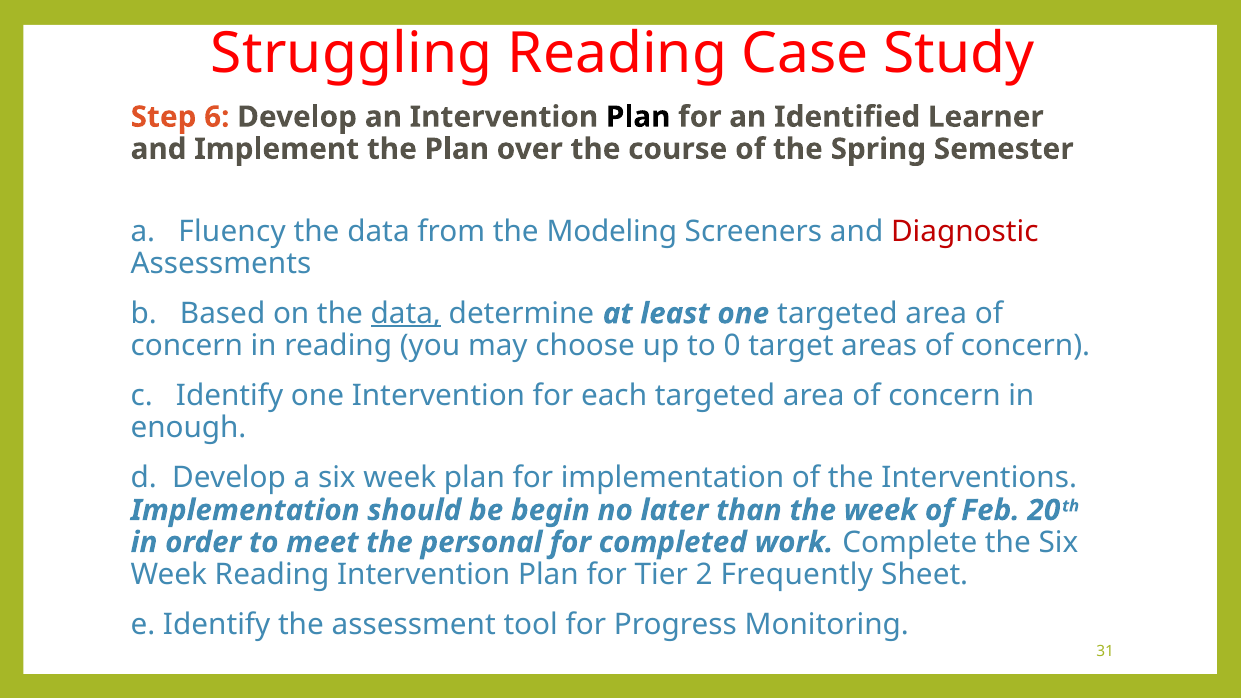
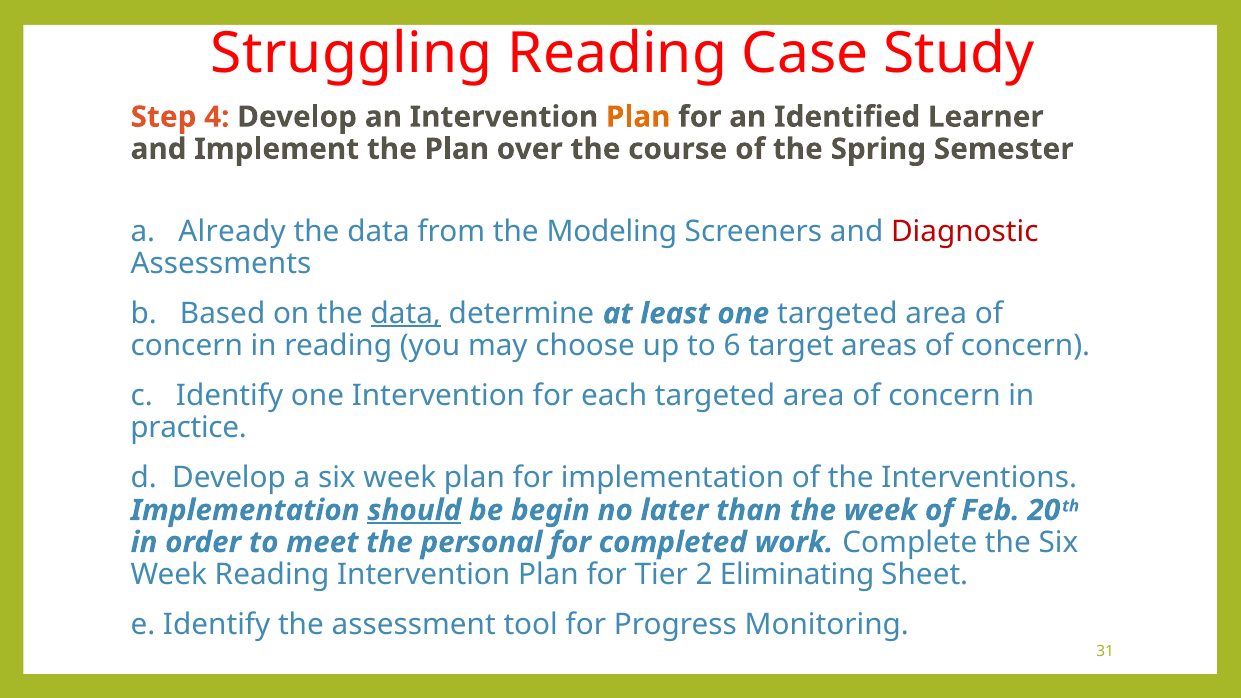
6: 6 -> 4
Plan at (638, 117) colour: black -> orange
Fluency: Fluency -> Already
0: 0 -> 6
enough: enough -> practice
should underline: none -> present
Frequently: Frequently -> Eliminating
